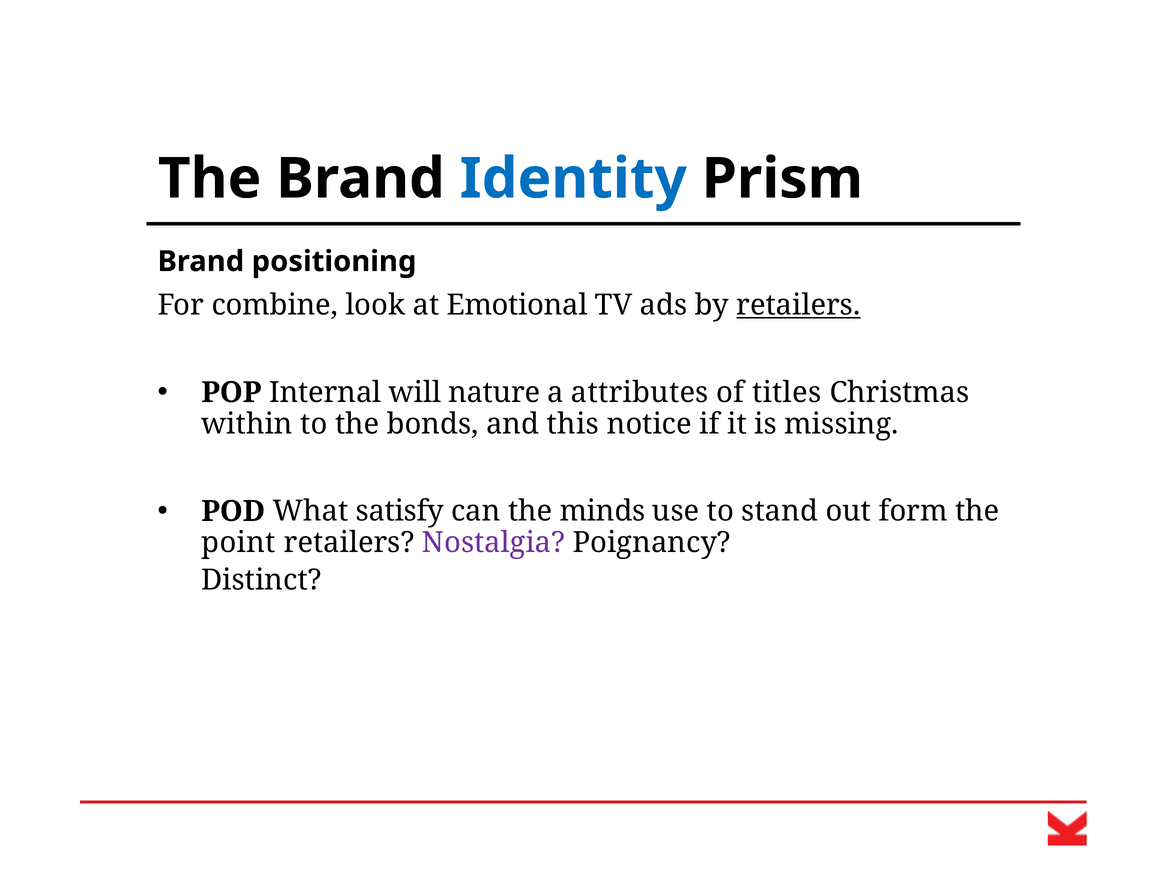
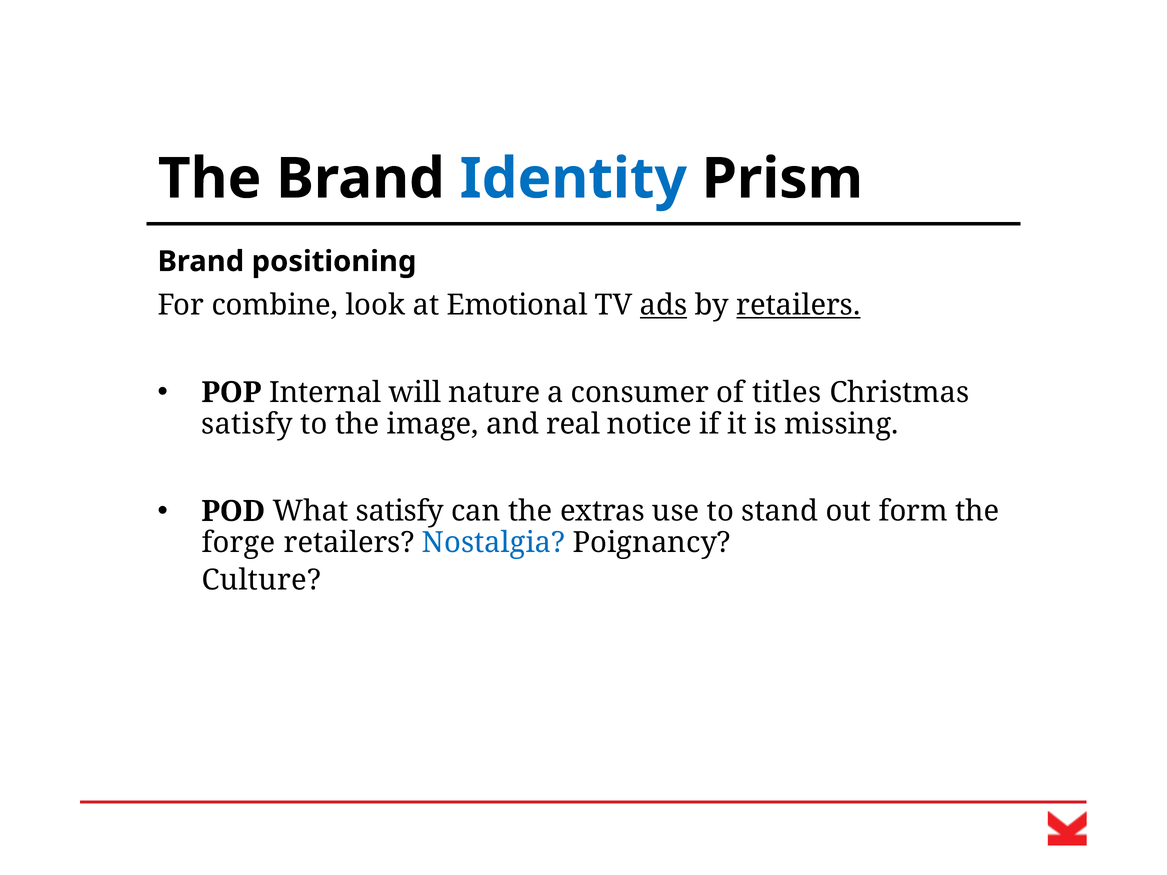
ads underline: none -> present
attributes: attributes -> consumer
within at (247, 424): within -> satisfy
bonds: bonds -> image
this: this -> real
minds: minds -> extras
point: point -> forge
Nostalgia colour: purple -> blue
Distinct: Distinct -> Culture
